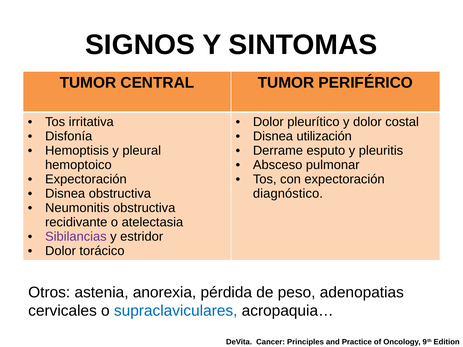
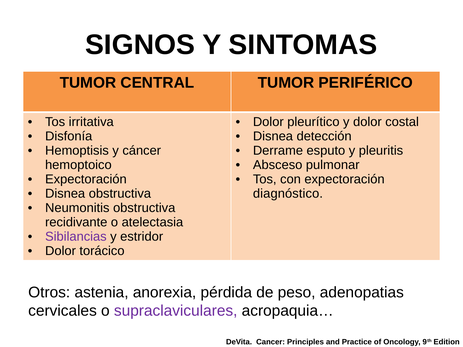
utilización: utilización -> detección
pleural: pleural -> cáncer
supraclaviculares colour: blue -> purple
